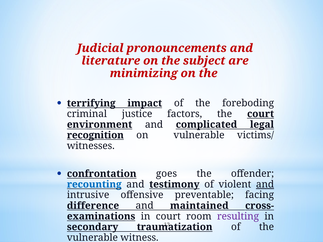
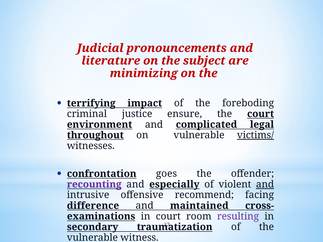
factors: factors -> ensure
recognition: recognition -> throughout
victims/ underline: none -> present
recounting colour: blue -> purple
testimony: testimony -> especially
preventable: preventable -> recommend
